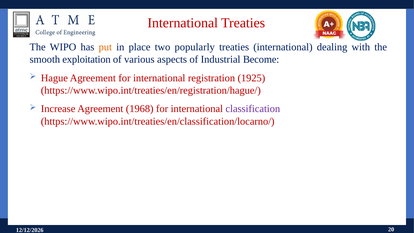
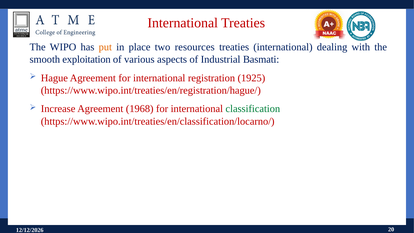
popularly: popularly -> resources
Become: Become -> Basmati
classification colour: purple -> green
